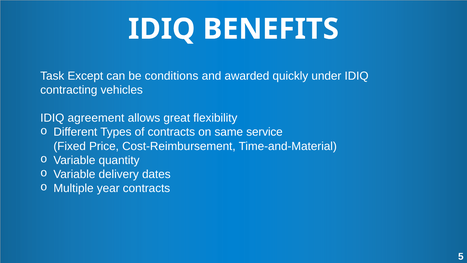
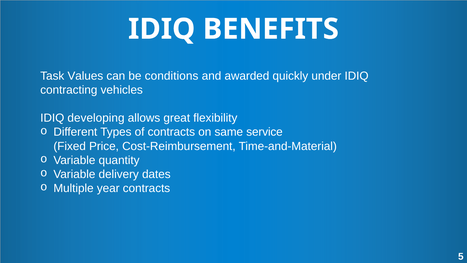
Except: Except -> Values
agreement: agreement -> developing
